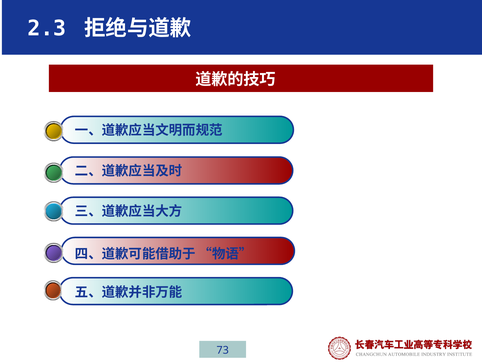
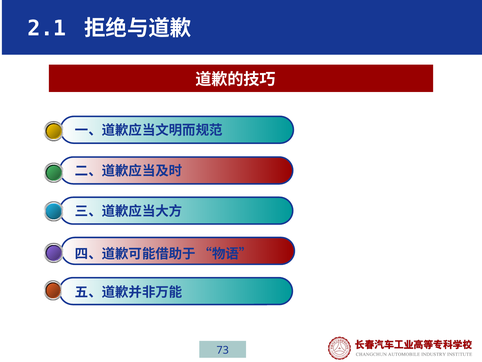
2.3: 2.3 -> 2.1
